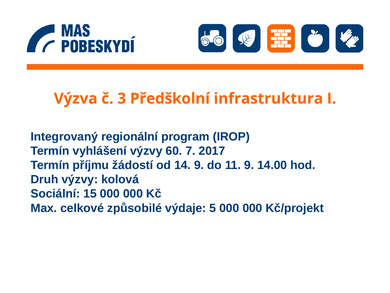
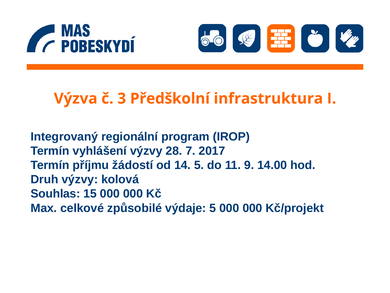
60: 60 -> 28
14 9: 9 -> 5
Sociální: Sociální -> Souhlas
